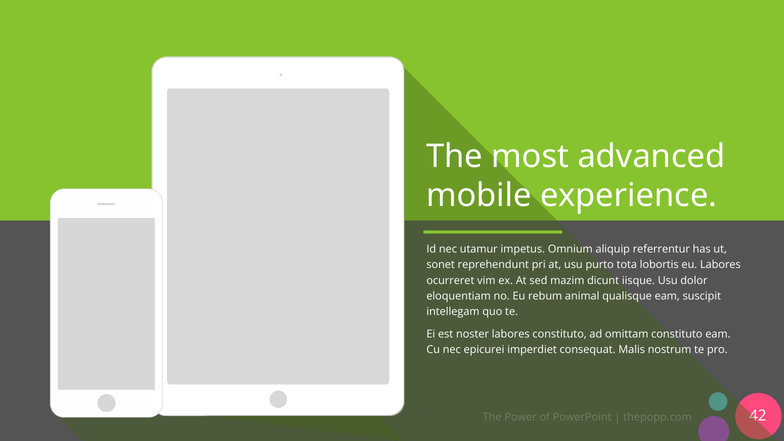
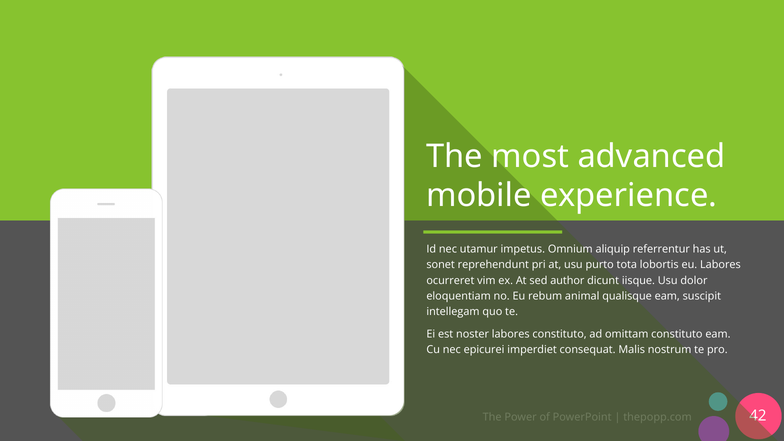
mazim: mazim -> author
